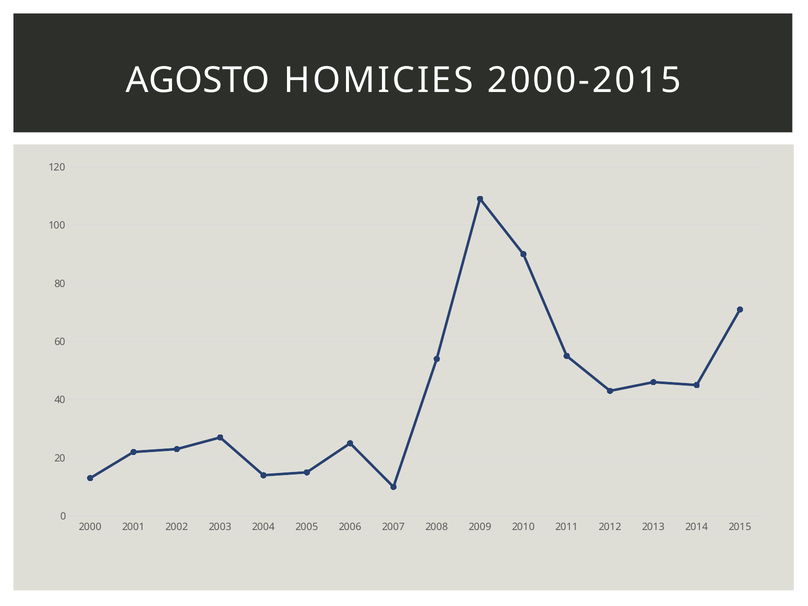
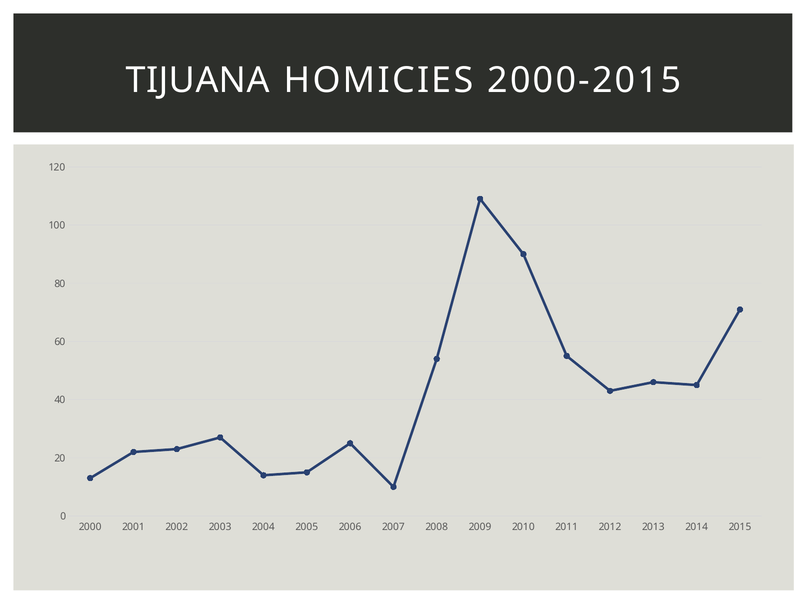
AGOSTO: AGOSTO -> TIJUANA
